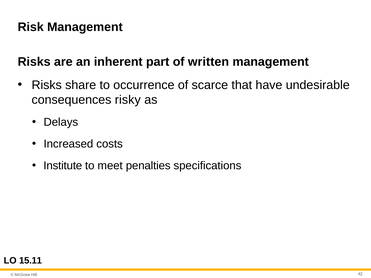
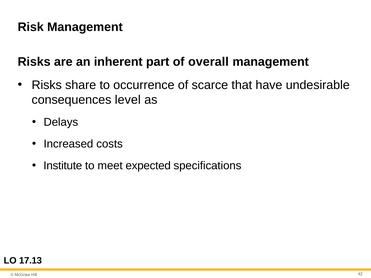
written: written -> overall
risky: risky -> level
penalties: penalties -> expected
15.11: 15.11 -> 17.13
